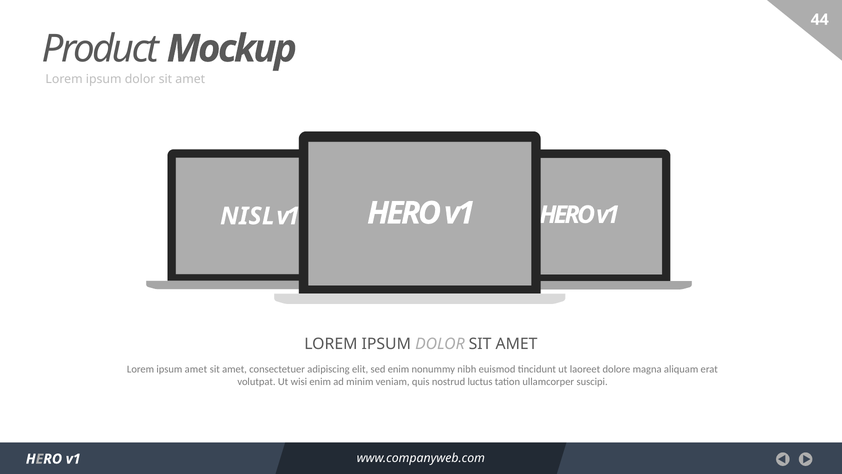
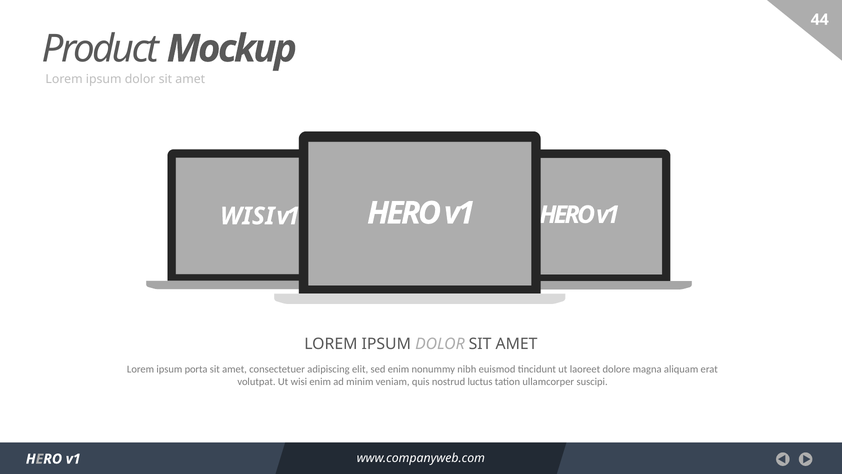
NISL at (247, 216): NISL -> WISI
ipsum amet: amet -> porta
